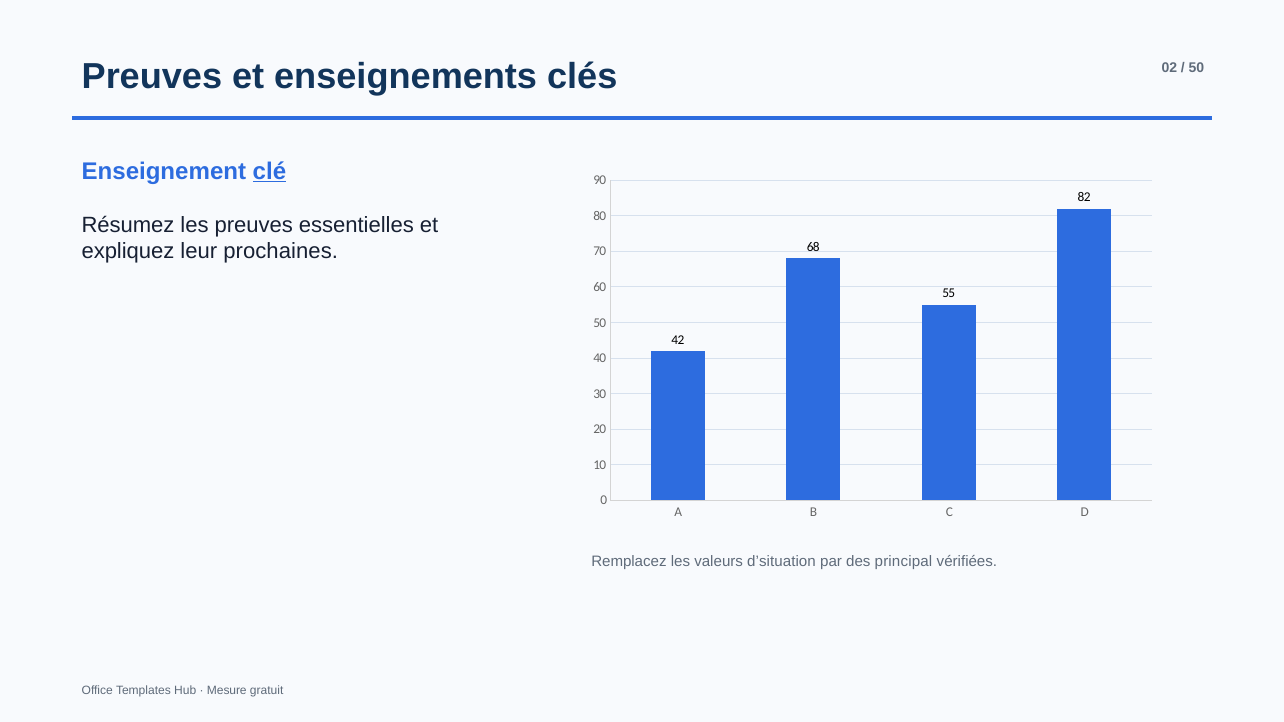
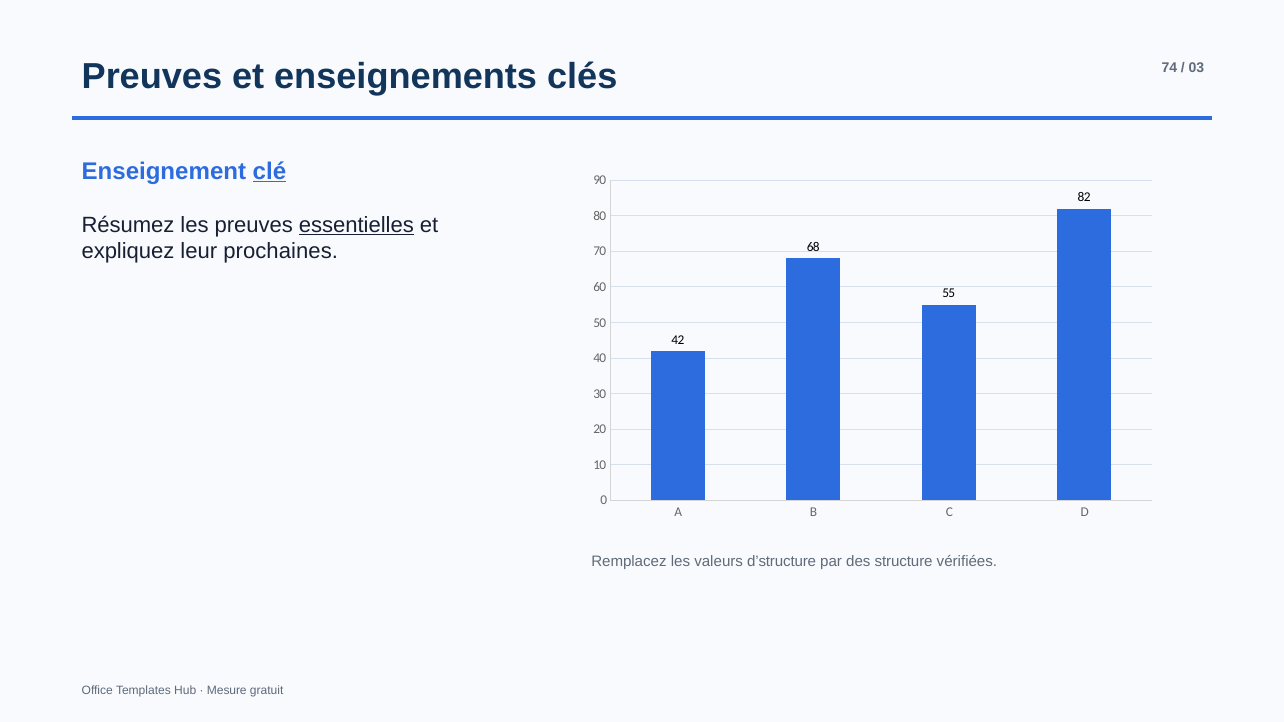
02: 02 -> 74
50 at (1196, 68): 50 -> 03
essentielles underline: none -> present
d’situation: d’situation -> d’structure
principal: principal -> structure
